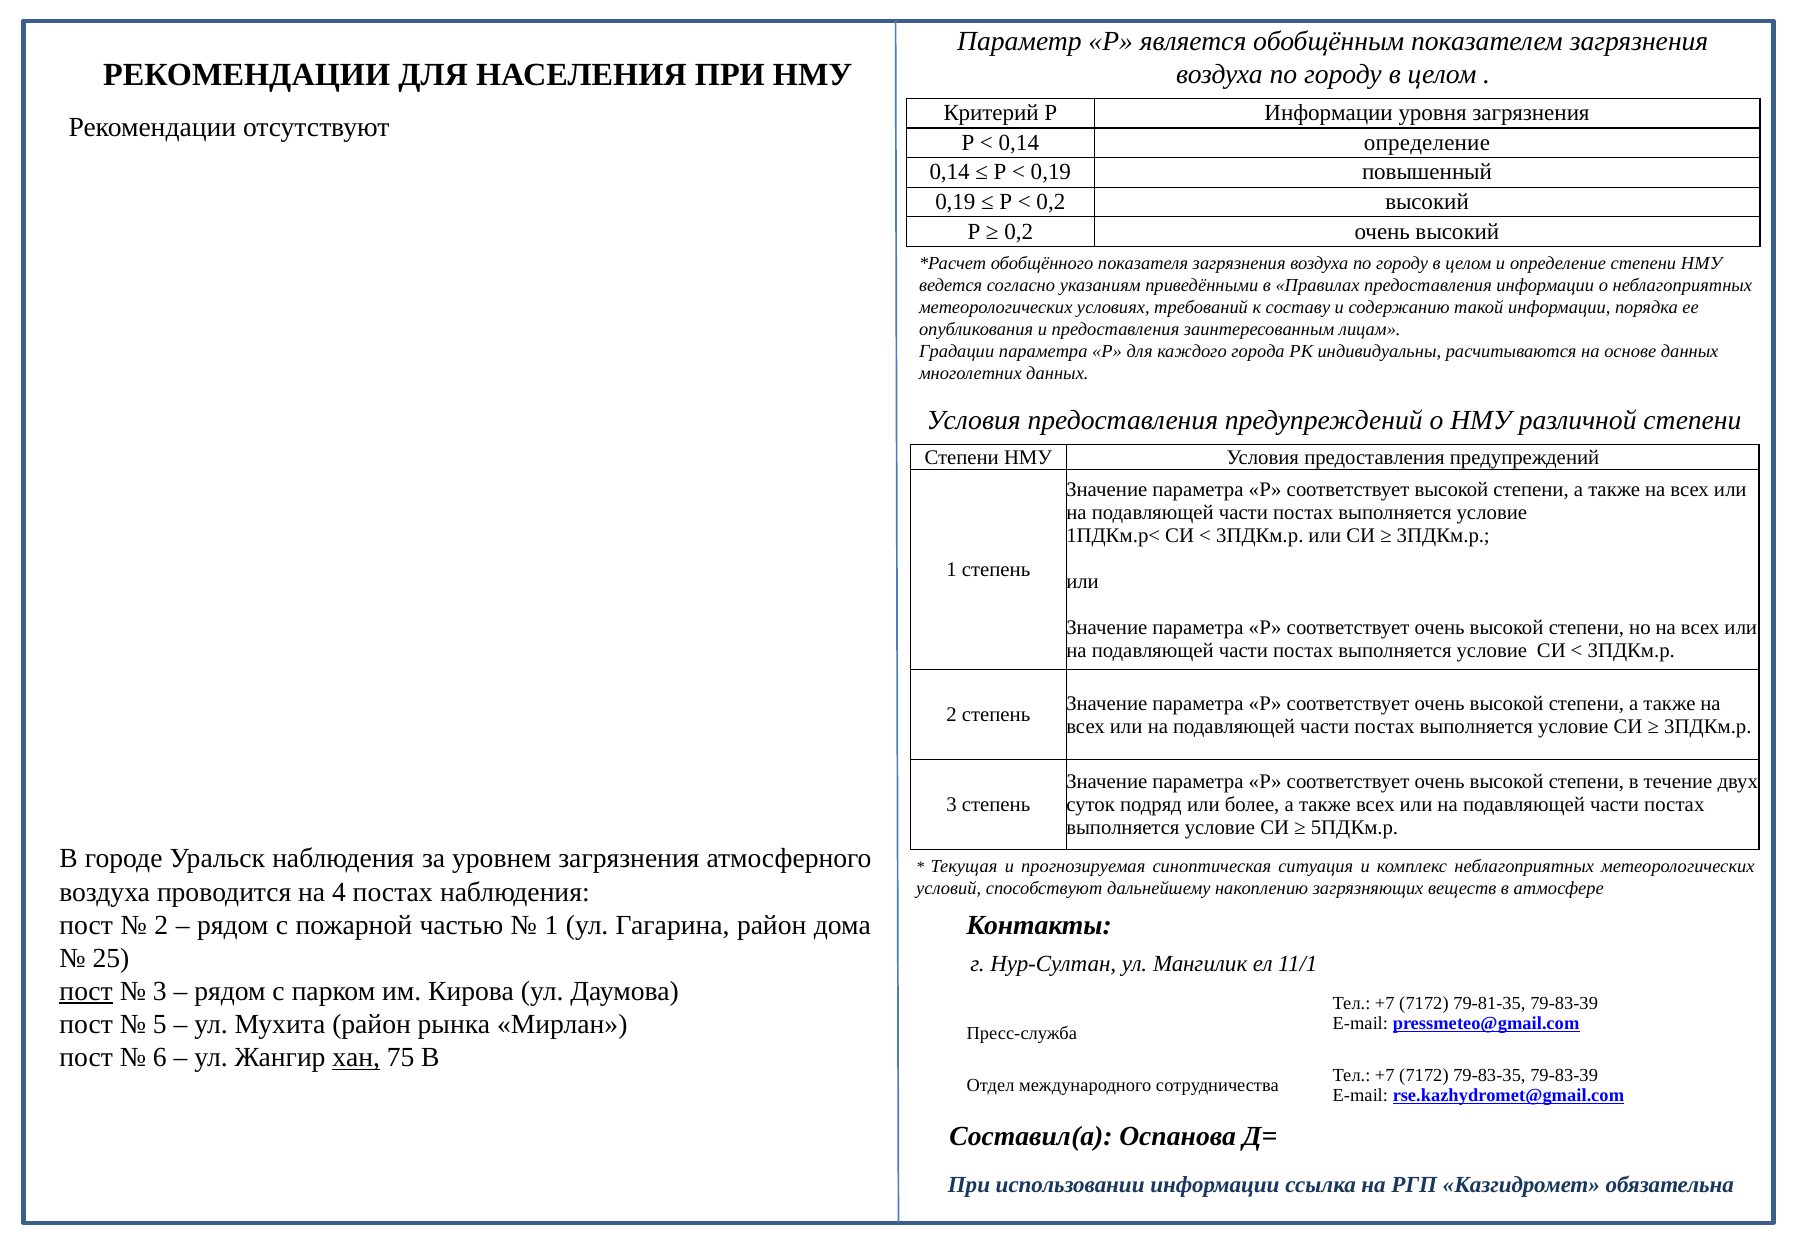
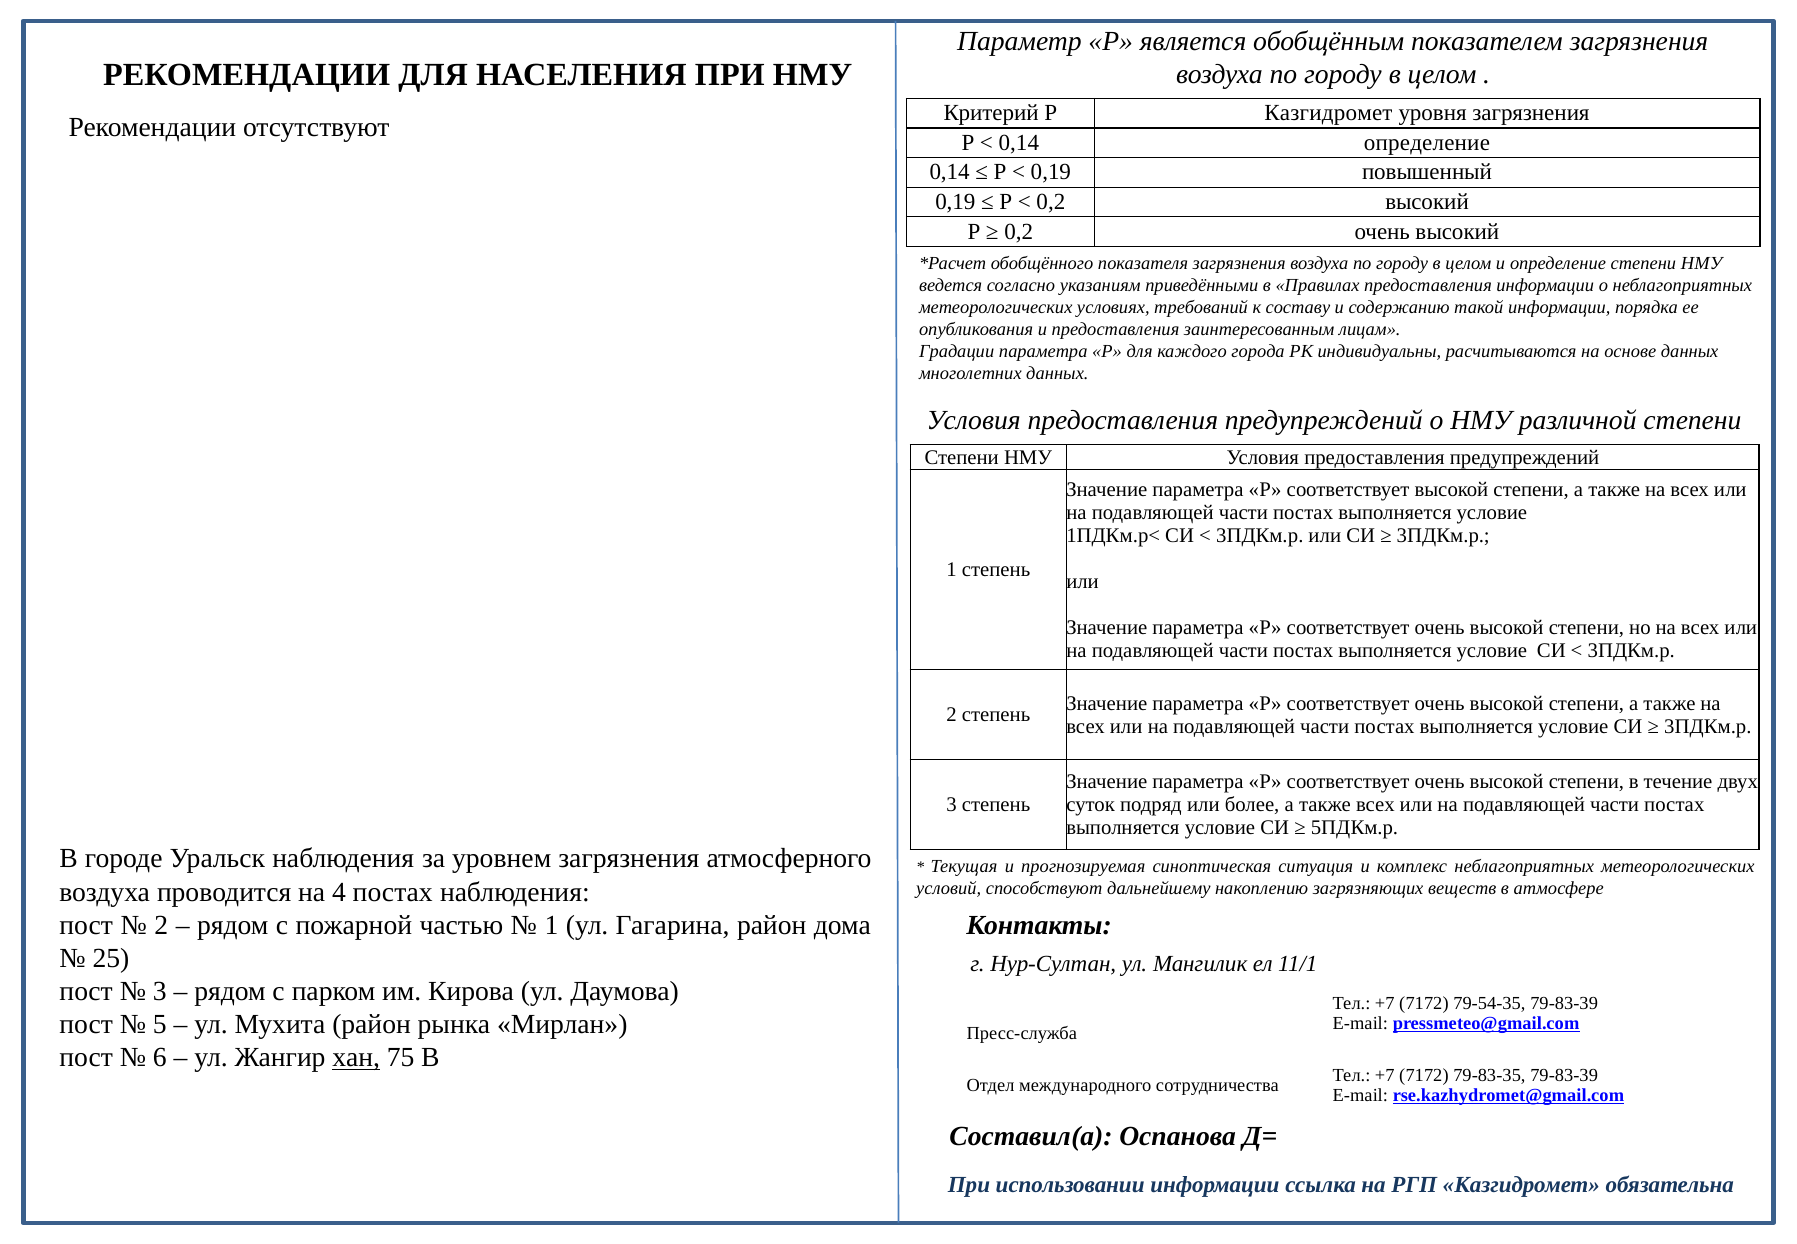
Р Информации: Информации -> Казгидромет
пост at (86, 991) underline: present -> none
79-81-35: 79-81-35 -> 79-54-35
